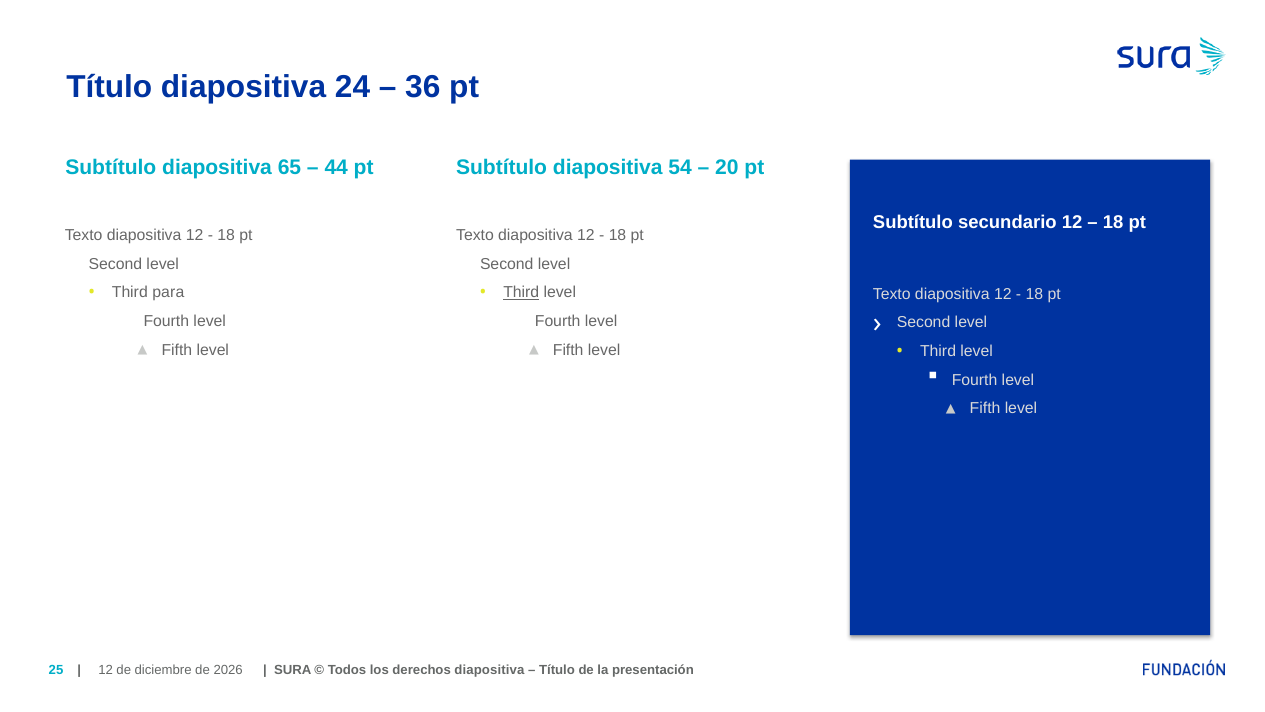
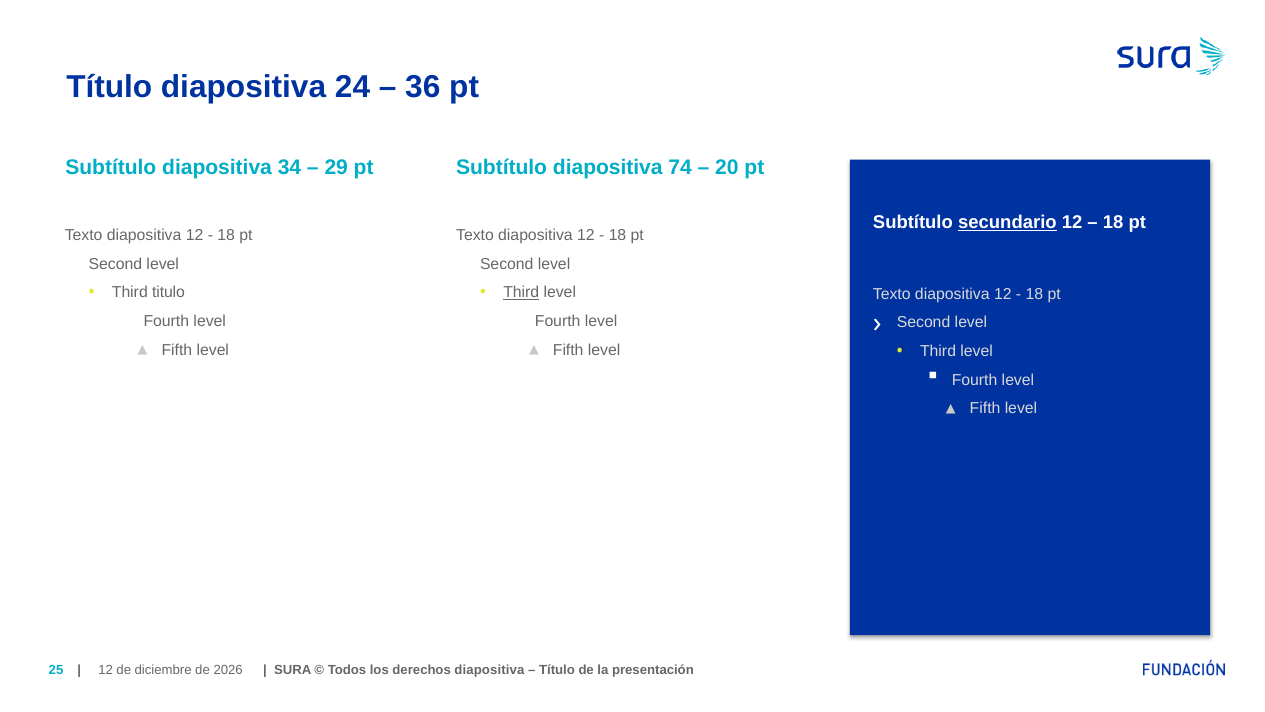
65: 65 -> 34
44: 44 -> 29
54: 54 -> 74
secundario underline: none -> present
para: para -> titulo
